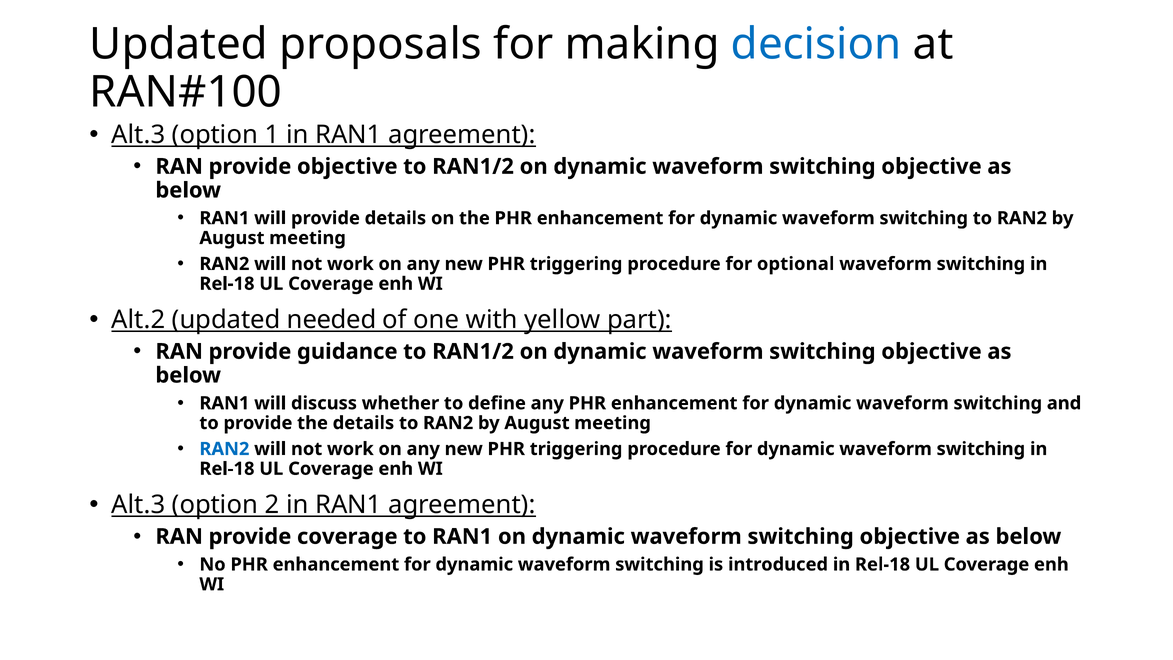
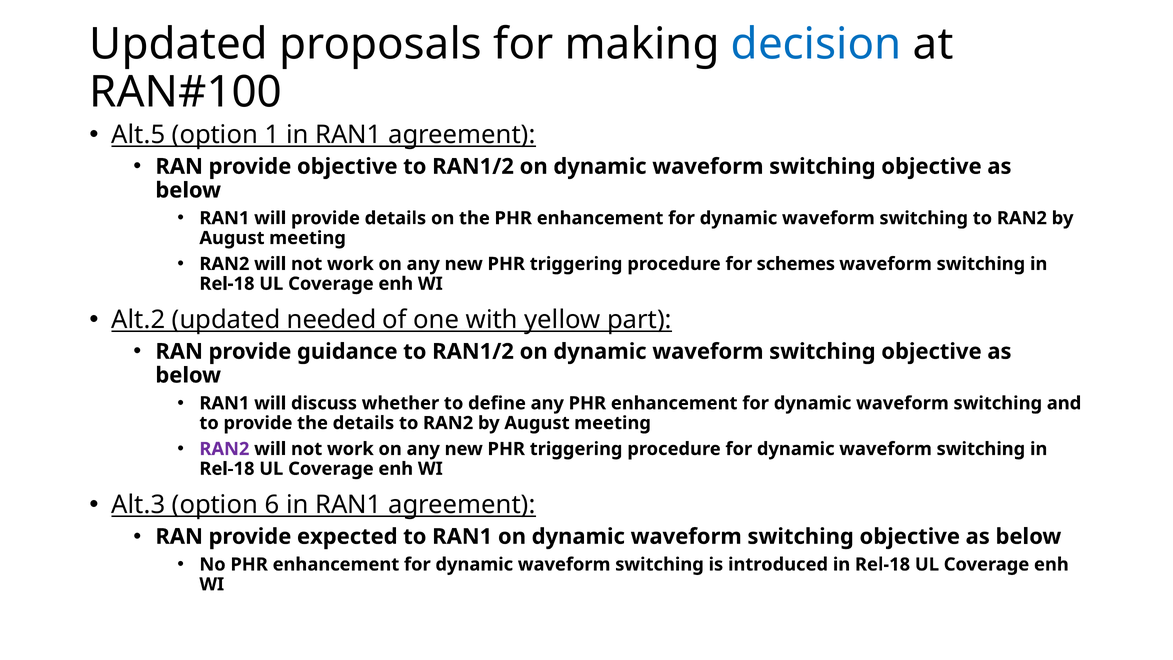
Alt.3 at (138, 135): Alt.3 -> Alt.5
optional: optional -> schemes
RAN2 at (224, 449) colour: blue -> purple
2: 2 -> 6
provide coverage: coverage -> expected
